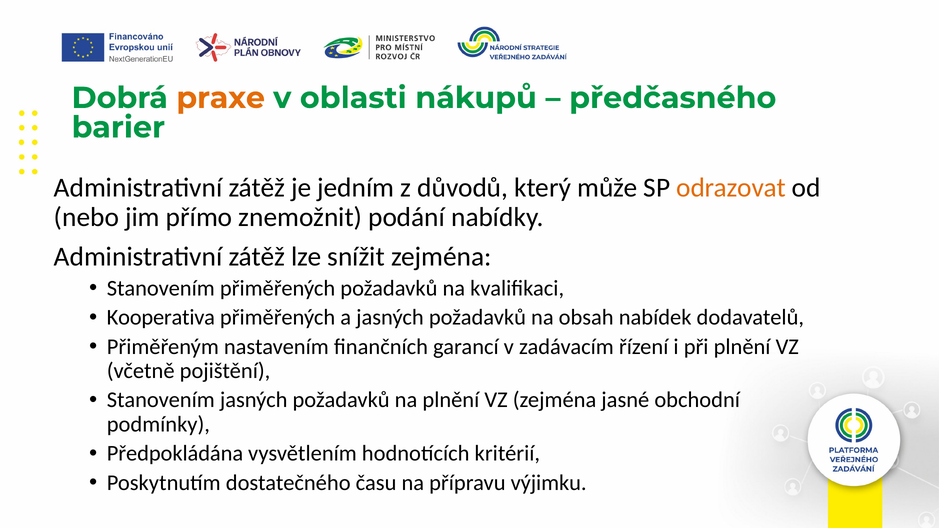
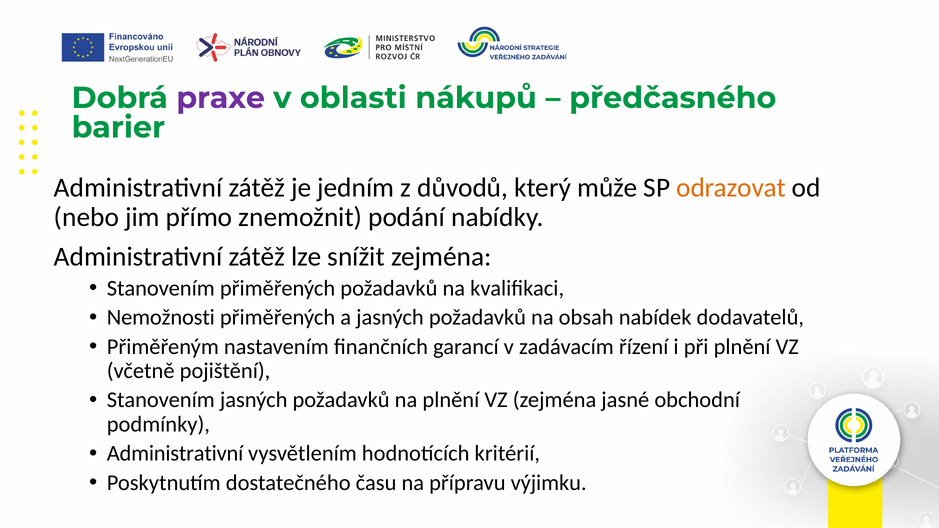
praxe colour: orange -> purple
Kooperativa: Kooperativa -> Nemožnosti
Předpokládána at (175, 454): Předpokládána -> Administrativní
